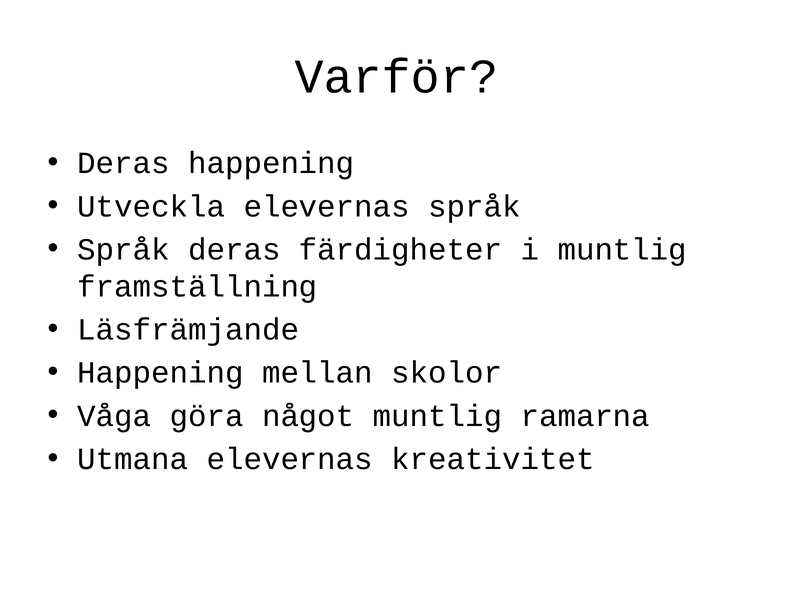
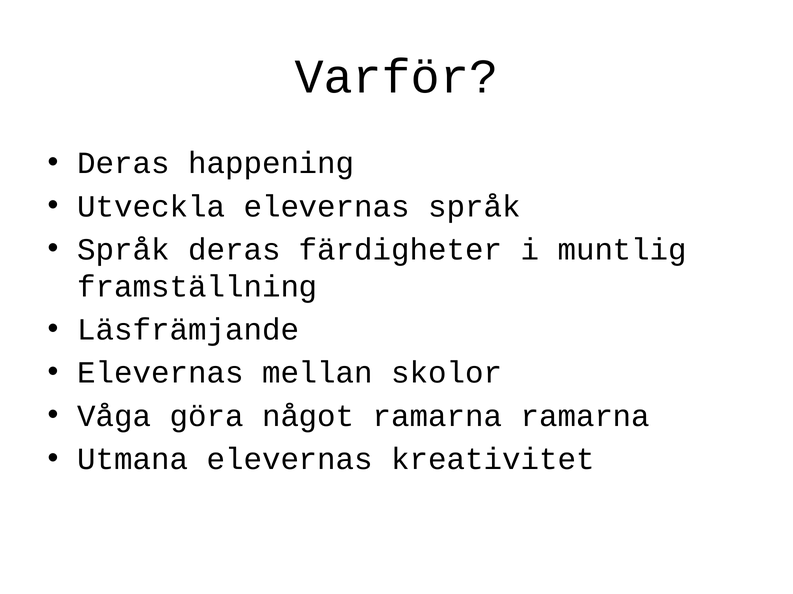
Happening at (160, 373): Happening -> Elevernas
något muntlig: muntlig -> ramarna
